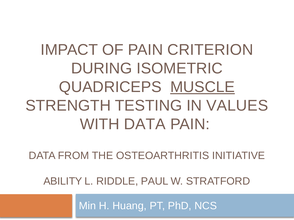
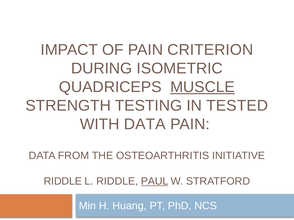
VALUES: VALUES -> TESTED
ABILITY at (63, 182): ABILITY -> RIDDLE
PAUL underline: none -> present
